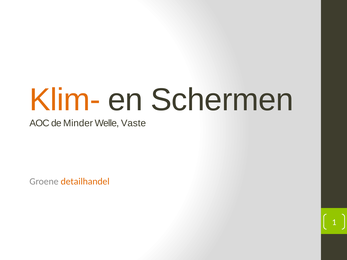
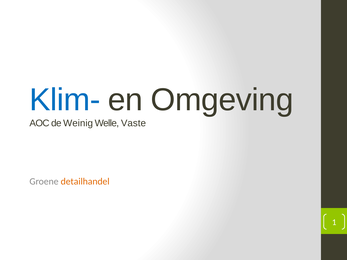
Klim- colour: orange -> blue
Schermen: Schermen -> Omgeving
Minder: Minder -> Weinig
